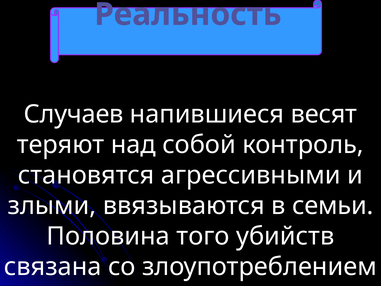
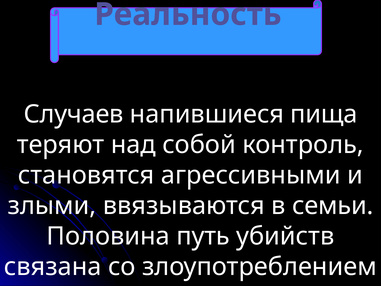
весят: весят -> пища
того: того -> путь
